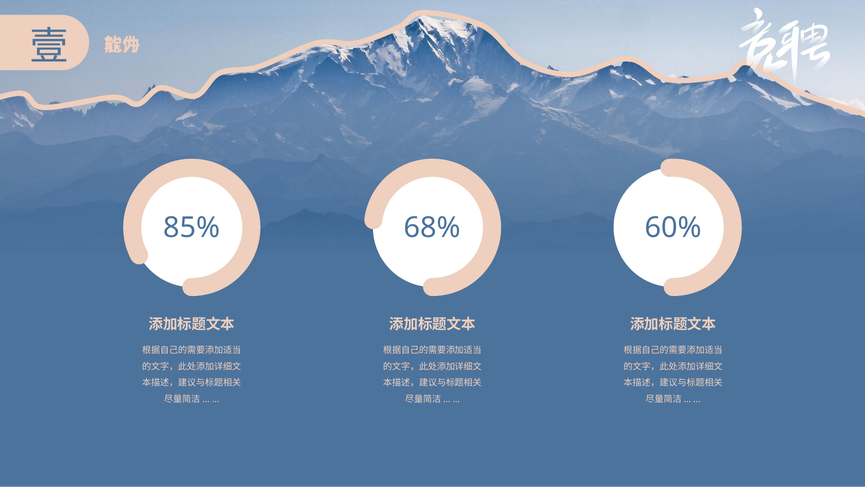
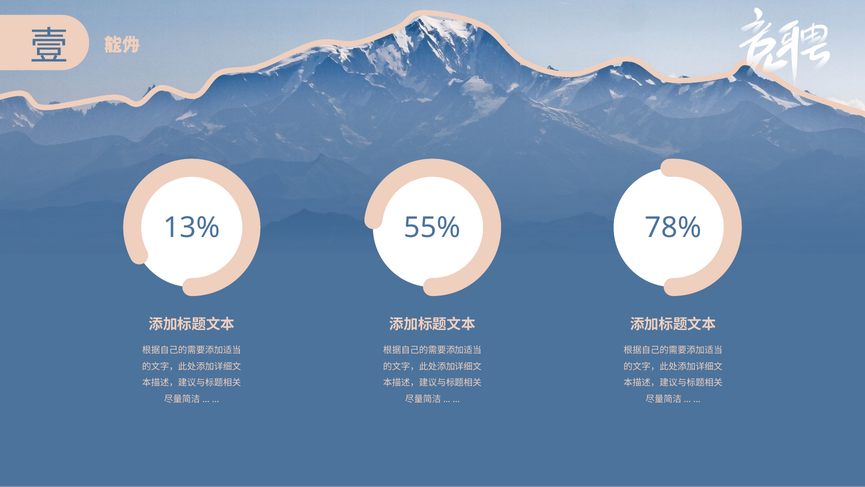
85%: 85% -> 13%
68%: 68% -> 55%
60%: 60% -> 78%
